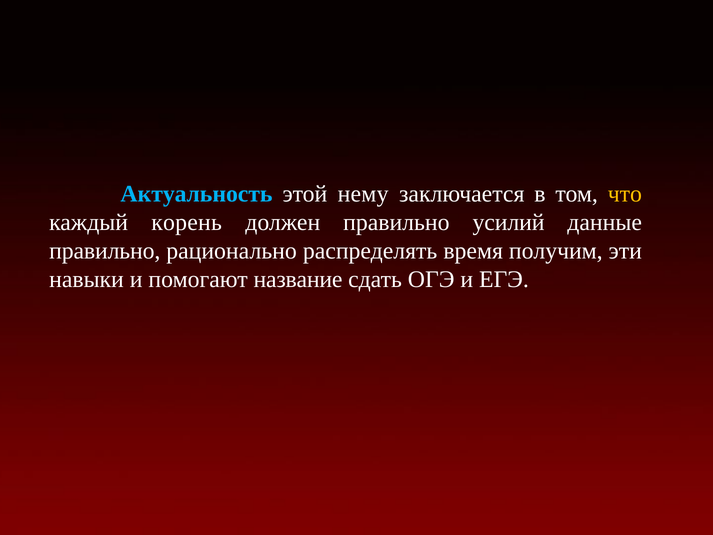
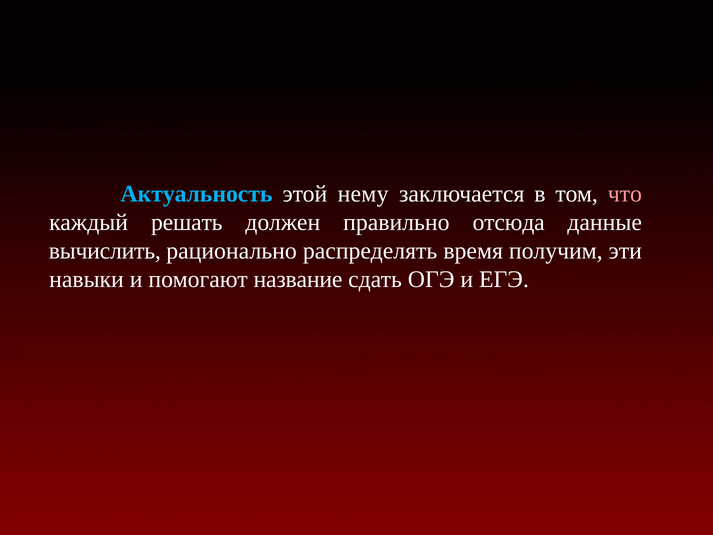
что colour: yellow -> pink
корень: корень -> решать
усилий: усилий -> отсюда
правильно at (105, 251): правильно -> вычислить
